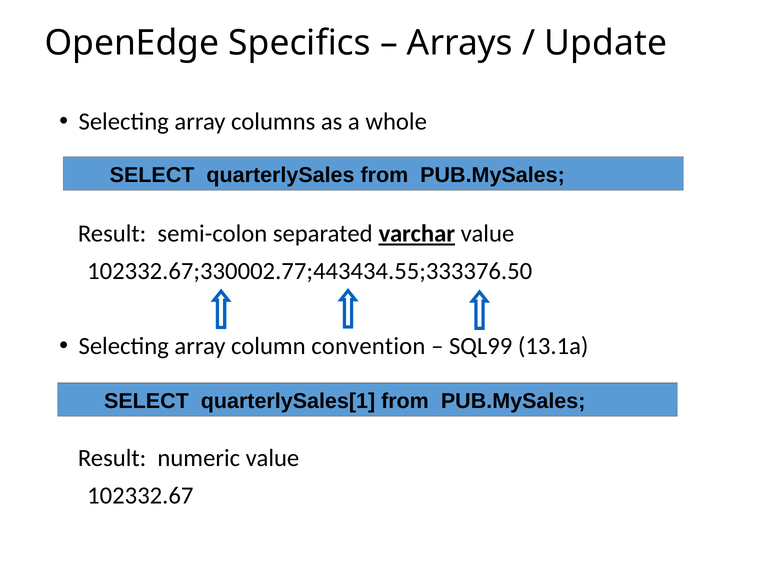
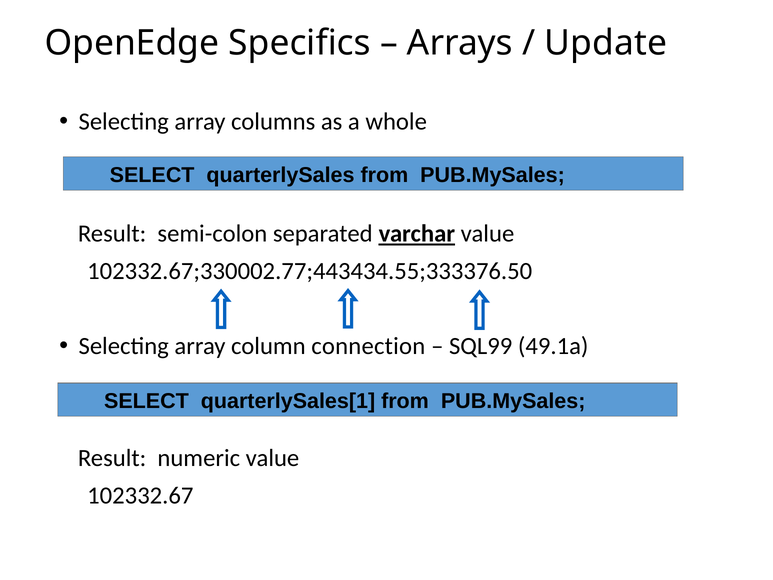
convention: convention -> connection
13.1a: 13.1a -> 49.1a
